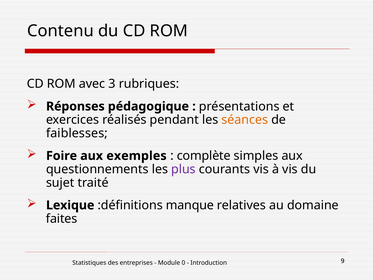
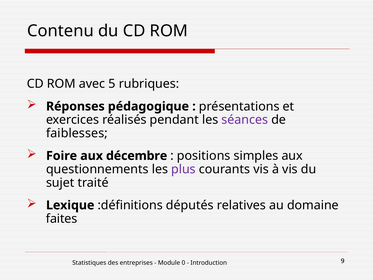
3: 3 -> 5
séances colour: orange -> purple
exemples: exemples -> décembre
complète: complète -> positions
manque: manque -> députés
